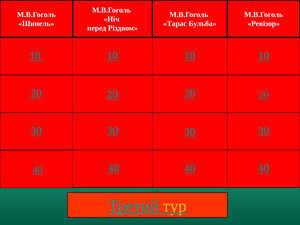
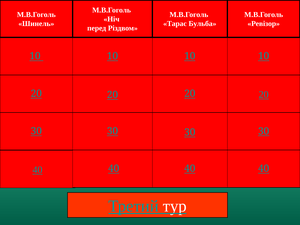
тур colour: yellow -> white
